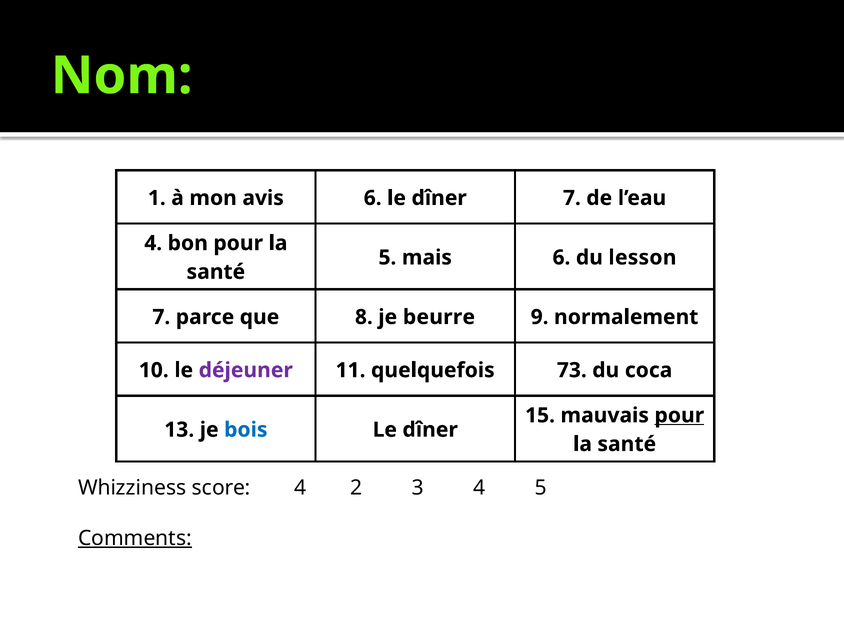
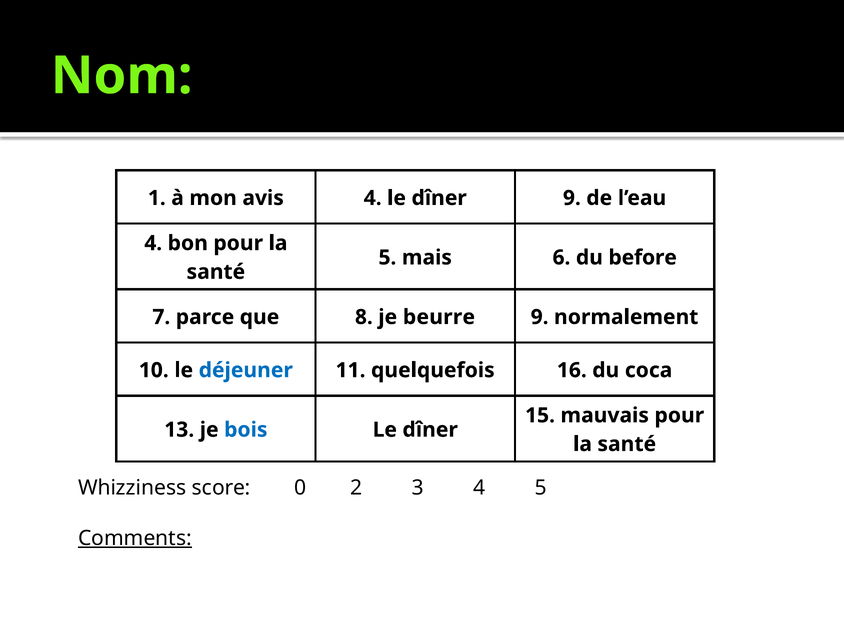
avis 6: 6 -> 4
dîner 7: 7 -> 9
lesson: lesson -> before
déjeuner colour: purple -> blue
73: 73 -> 16
pour at (679, 415) underline: present -> none
score 4: 4 -> 0
